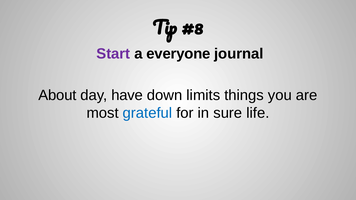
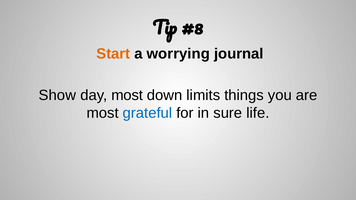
Start colour: purple -> orange
everyone: everyone -> worrying
About: About -> Show
day have: have -> most
